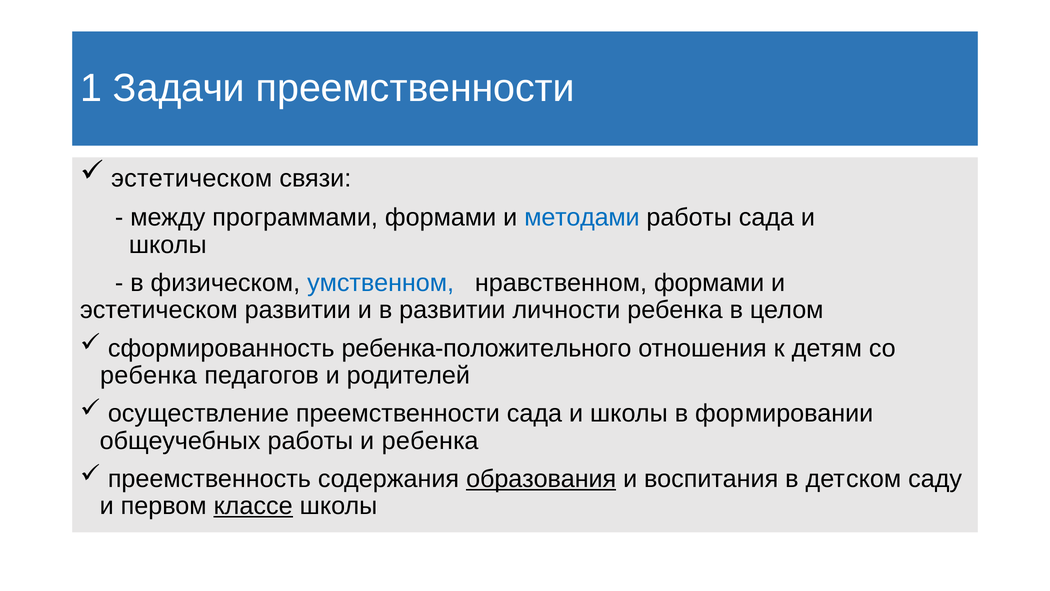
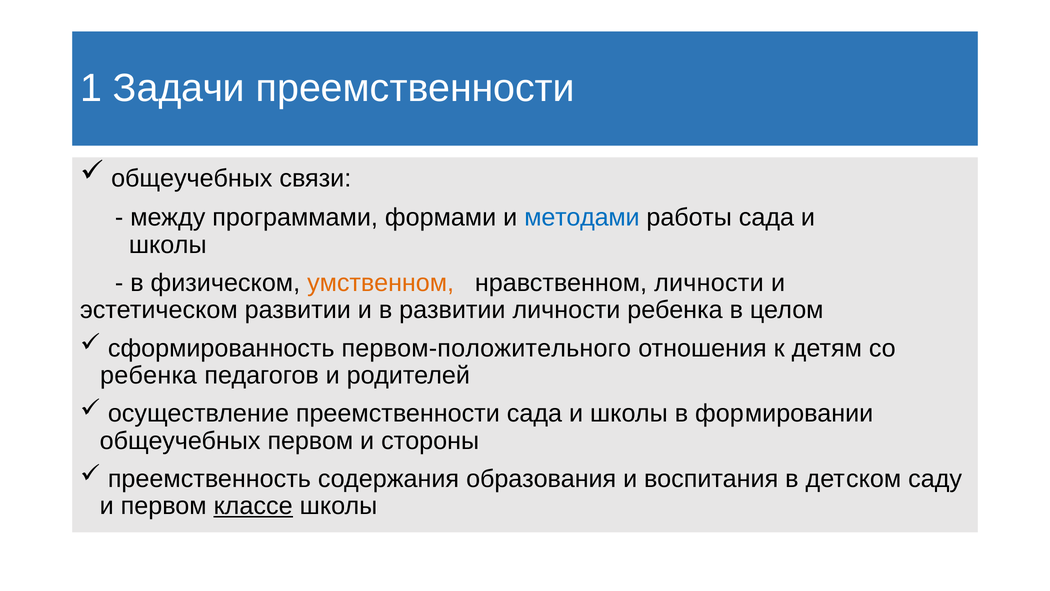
эстетическом at (192, 178): эстетическом -> общеучебных
умственном colour: blue -> orange
нравственном формами: формами -> личности
ребенка-положительного: ребенка-положительного -> первом-положительного
общеучебных работы: работы -> первом
и ребенка: ребенка -> стороны
образования underline: present -> none
